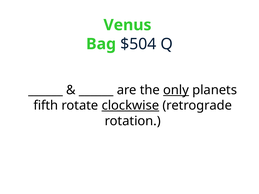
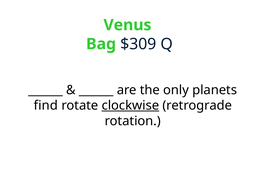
$504: $504 -> $309
only underline: present -> none
fifth: fifth -> find
